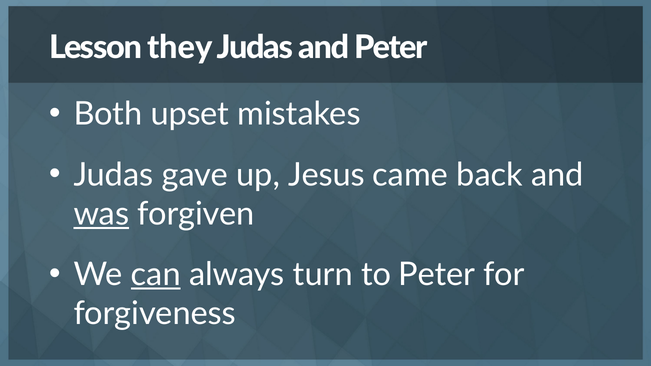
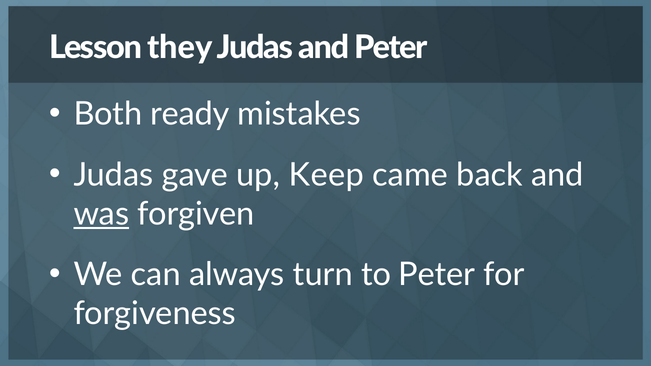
upset: upset -> ready
Jesus: Jesus -> Keep
can underline: present -> none
